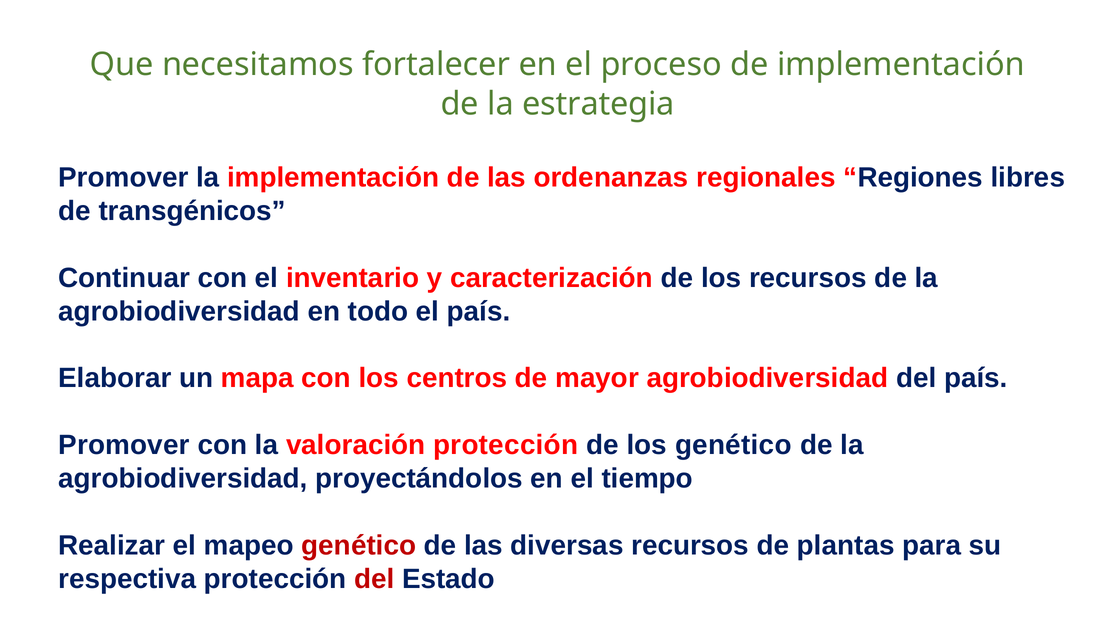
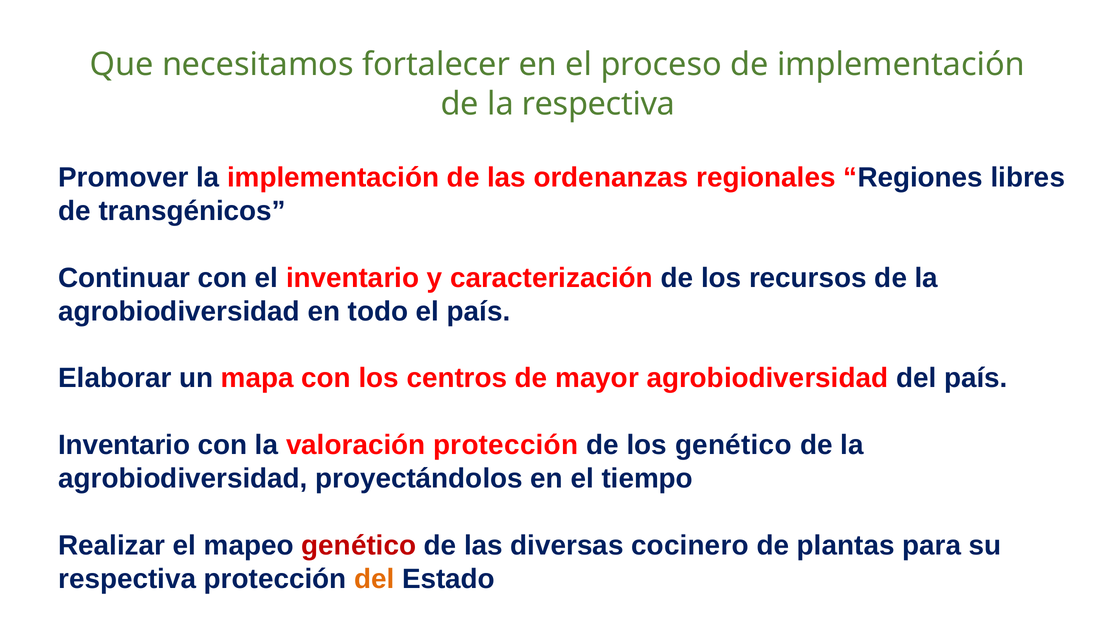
la estrategia: estrategia -> respectiva
Promover at (124, 445): Promover -> Inventario
diversas recursos: recursos -> cocinero
del at (374, 579) colour: red -> orange
